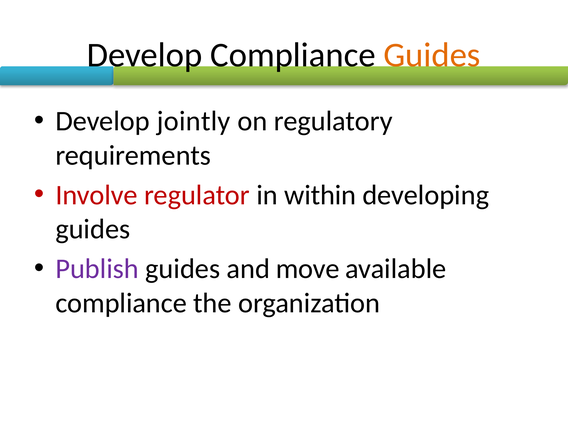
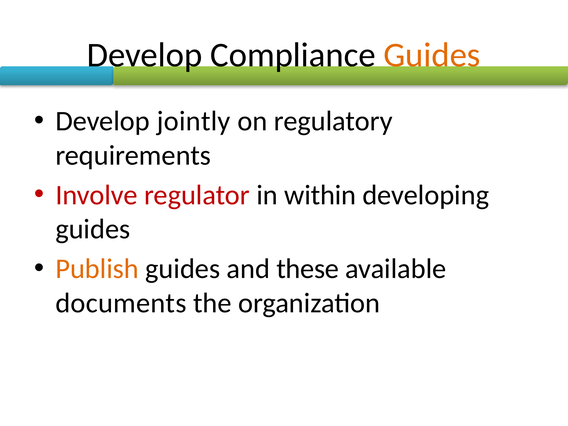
Publish colour: purple -> orange
move: move -> these
compliance at (121, 303): compliance -> documents
